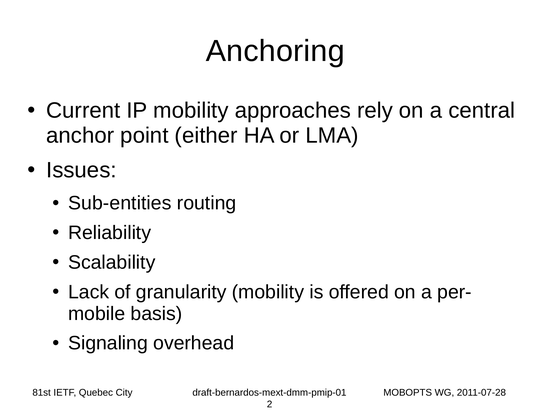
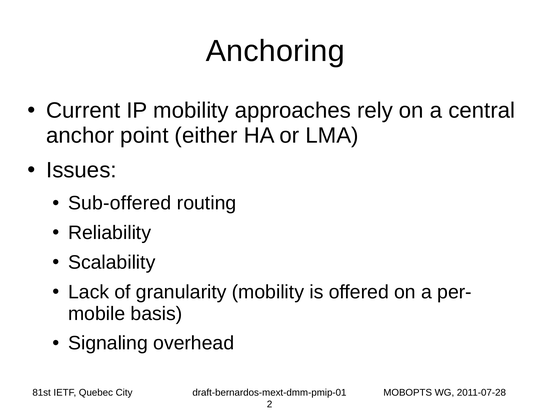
Sub-entities: Sub-entities -> Sub-offered
